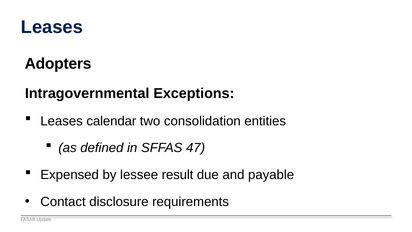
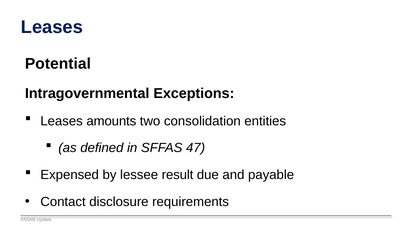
Adopters: Adopters -> Potential
calendar: calendar -> amounts
